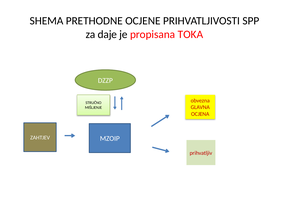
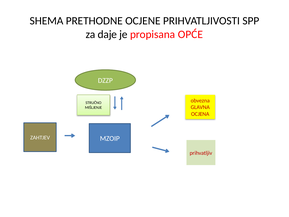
TOKA: TOKA -> OPĆE
